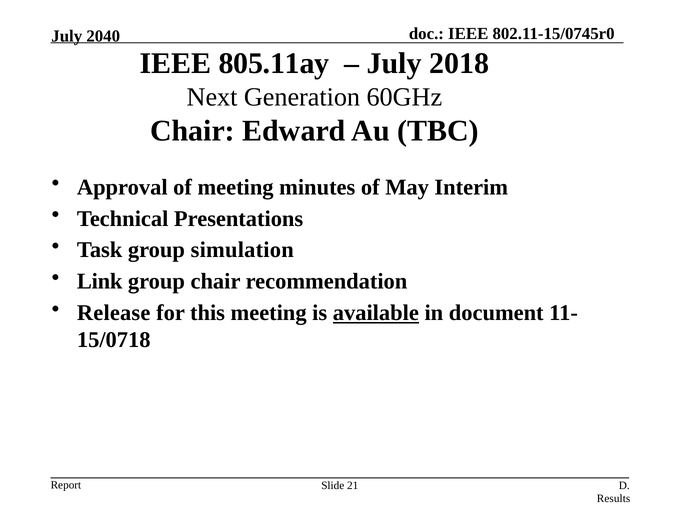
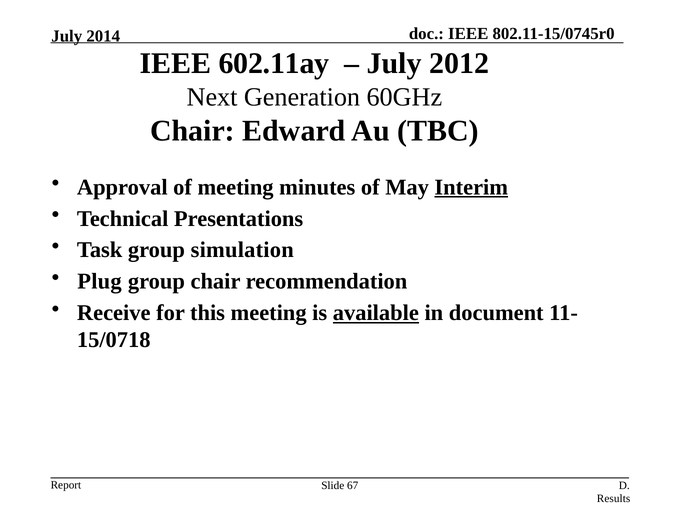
2040: 2040 -> 2014
805.11ay: 805.11ay -> 602.11ay
2018: 2018 -> 2012
Interim underline: none -> present
Link: Link -> Plug
Release: Release -> Receive
21: 21 -> 67
